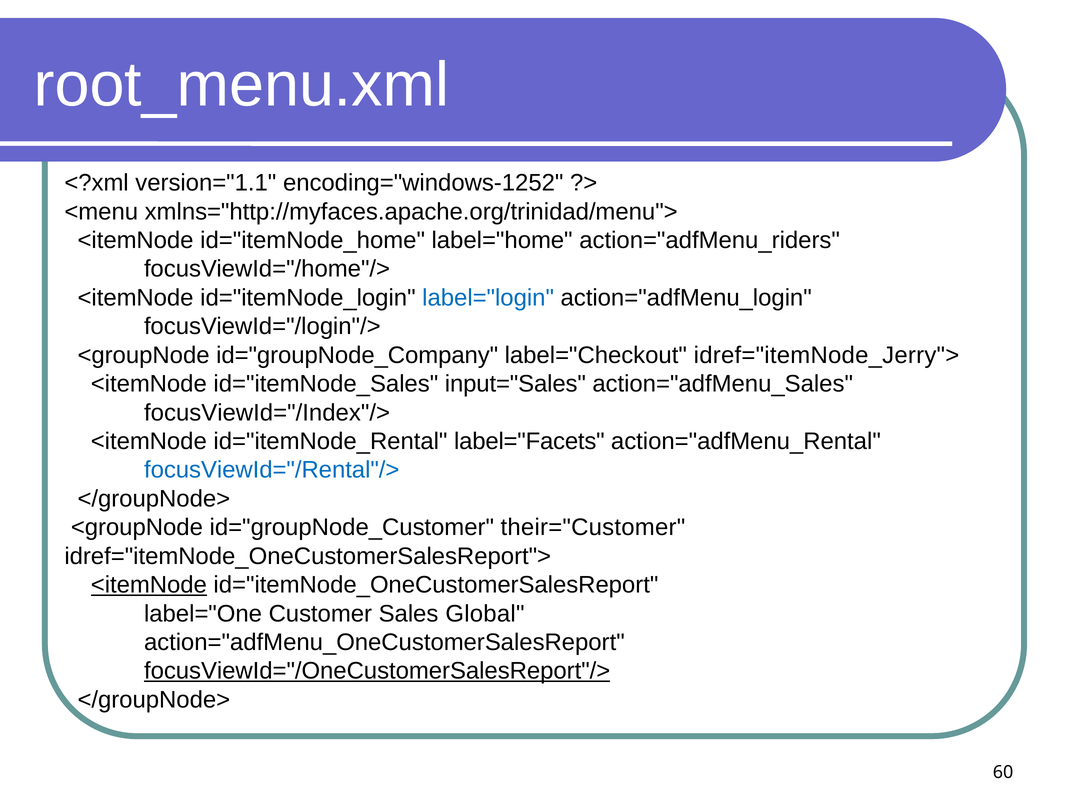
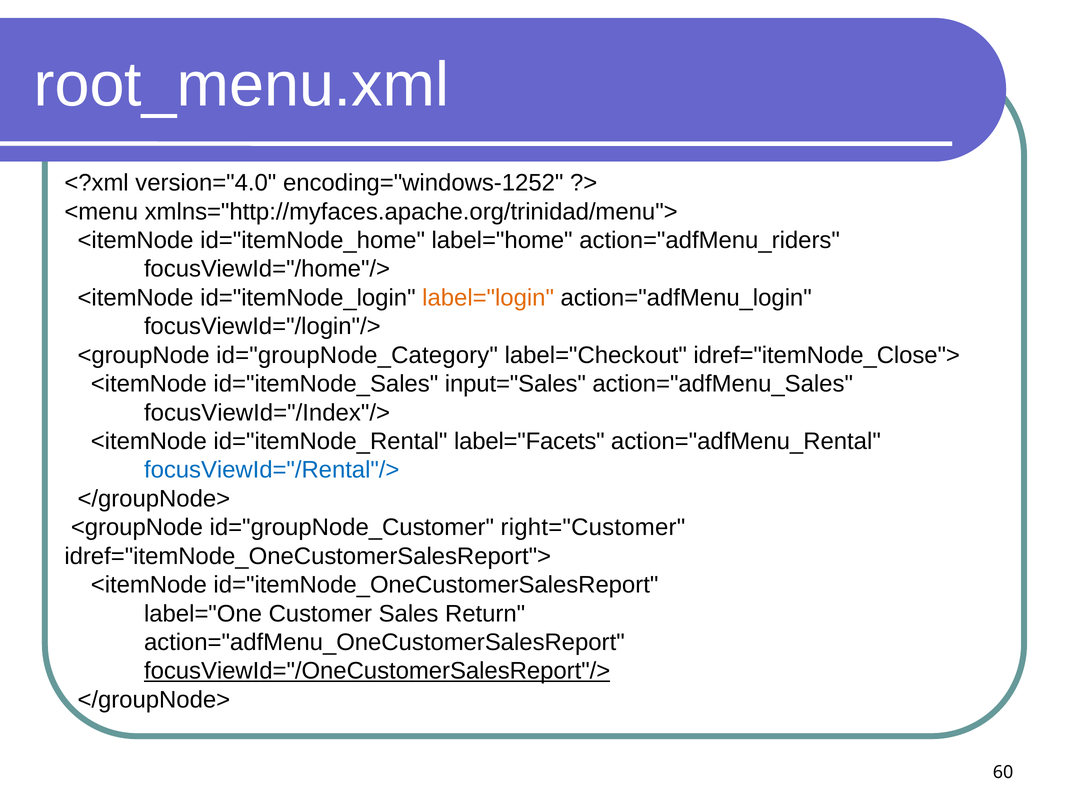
version="1.1: version="1.1 -> version="4.0
label="login colour: blue -> orange
id="groupNode_Company: id="groupNode_Company -> id="groupNode_Category
idref="itemNode_Jerry">: idref="itemNode_Jerry"> -> idref="itemNode_Close">
their="Customer: their="Customer -> right="Customer
<itemNode at (149, 585) underline: present -> none
Global: Global -> Return
